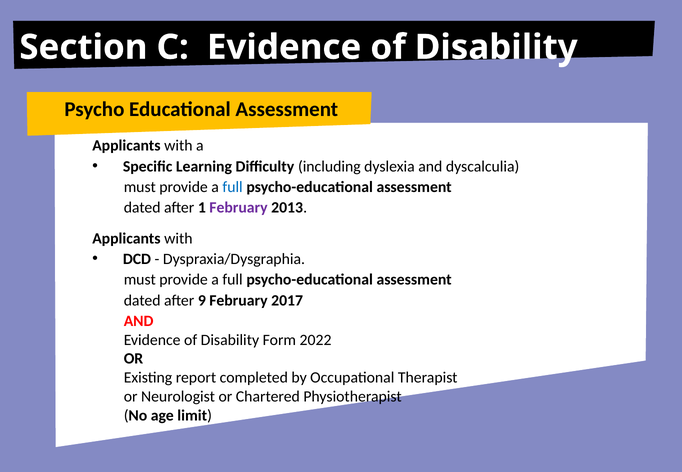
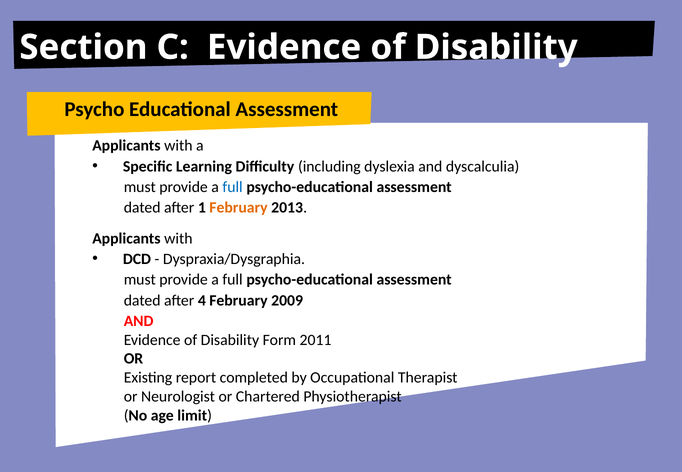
February at (238, 208) colour: purple -> orange
9: 9 -> 4
2017: 2017 -> 2009
2022: 2022 -> 2011
